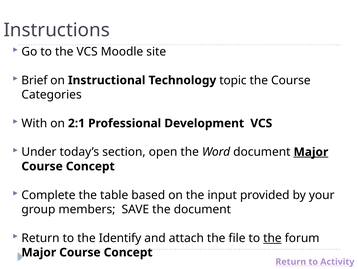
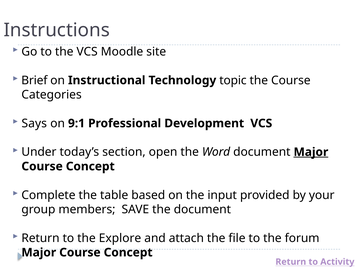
With: With -> Says
2:1: 2:1 -> 9:1
Identify: Identify -> Explore
the at (272, 238) underline: present -> none
